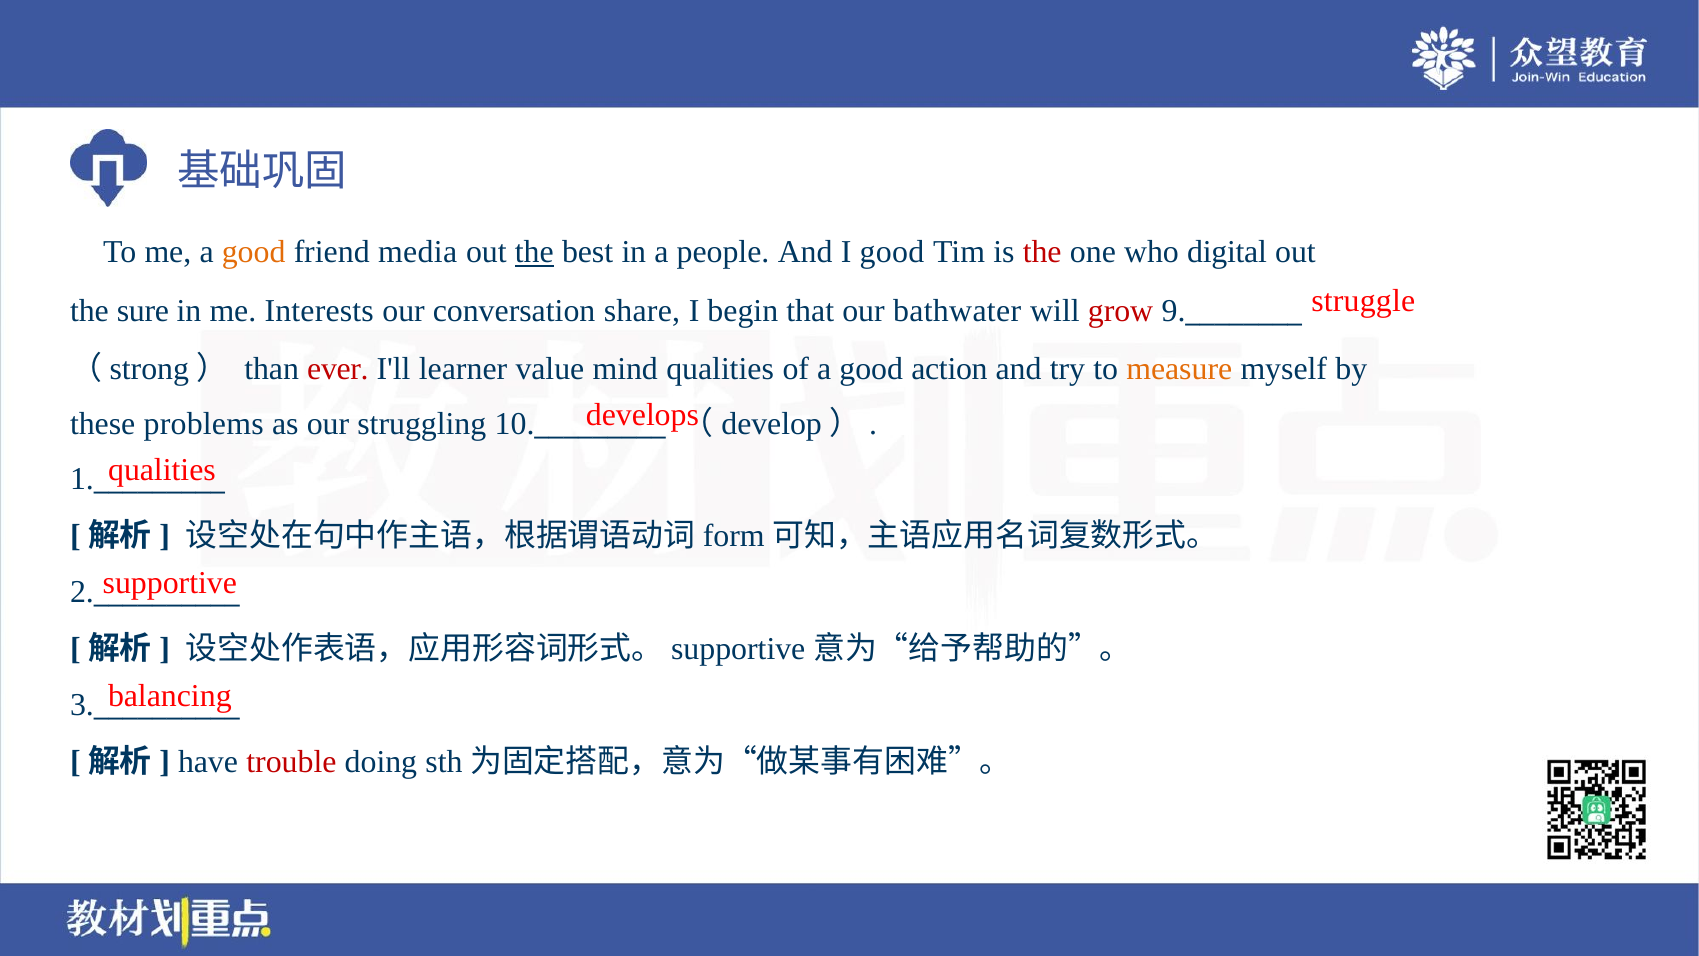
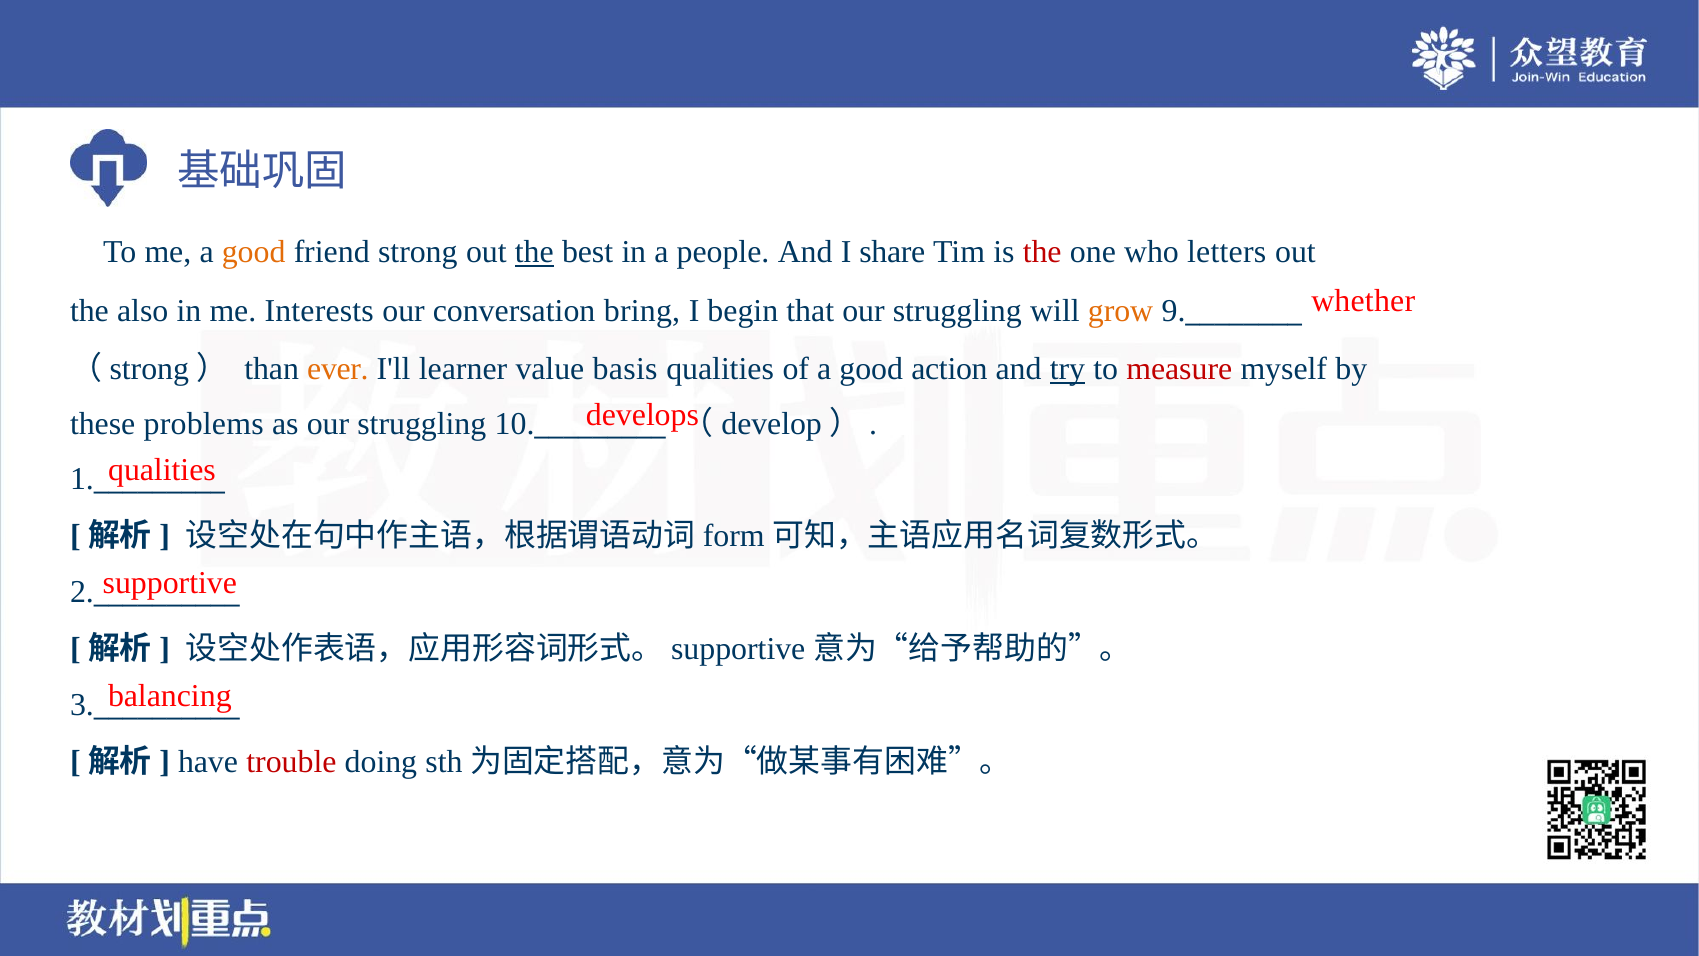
media: media -> strong
I good: good -> share
digital: digital -> letters
struggle: struggle -> whether
sure: sure -> also
share: share -> bring
that our bathwater: bathwater -> struggling
grow colour: red -> orange
ever colour: red -> orange
mind: mind -> basis
try underline: none -> present
measure colour: orange -> red
